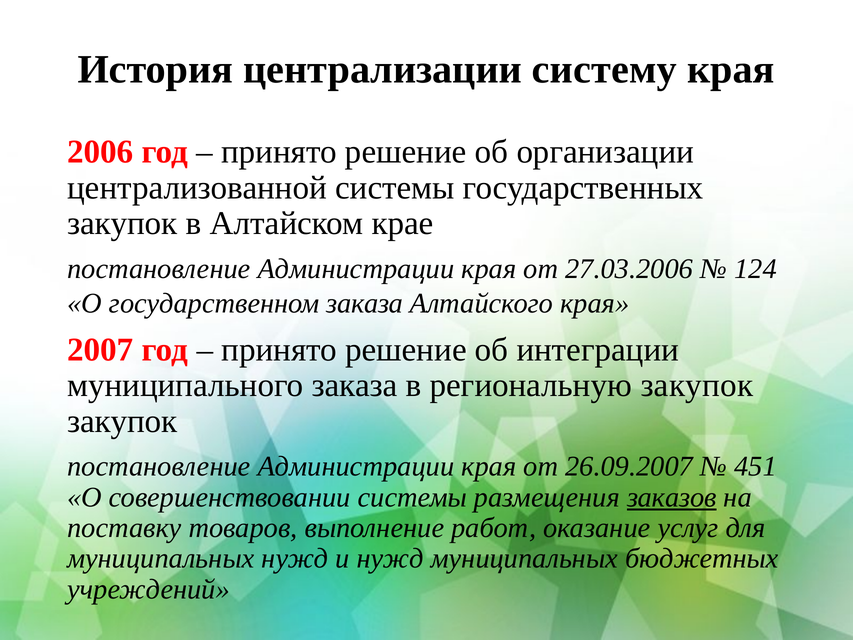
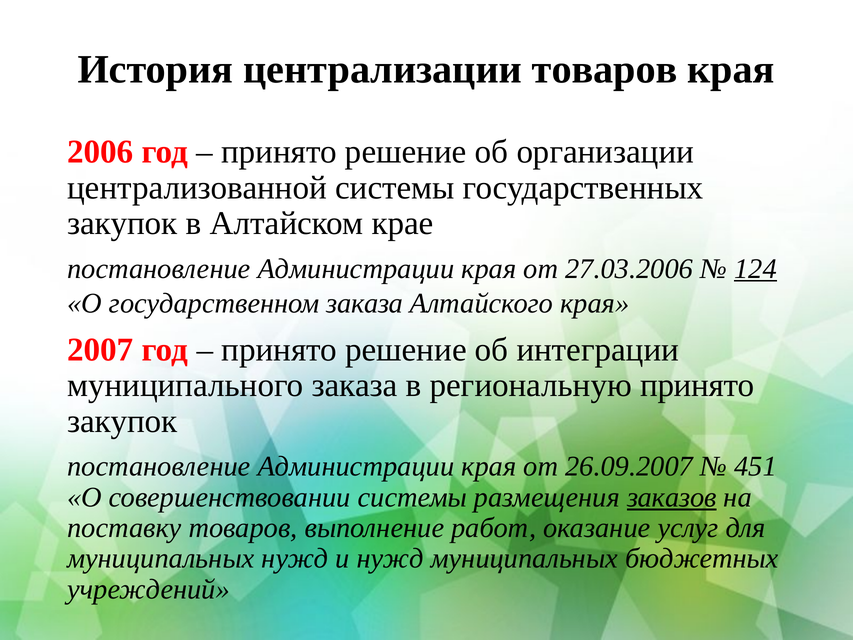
централизации систему: систему -> товаров
124 underline: none -> present
региональную закупок: закупок -> принято
